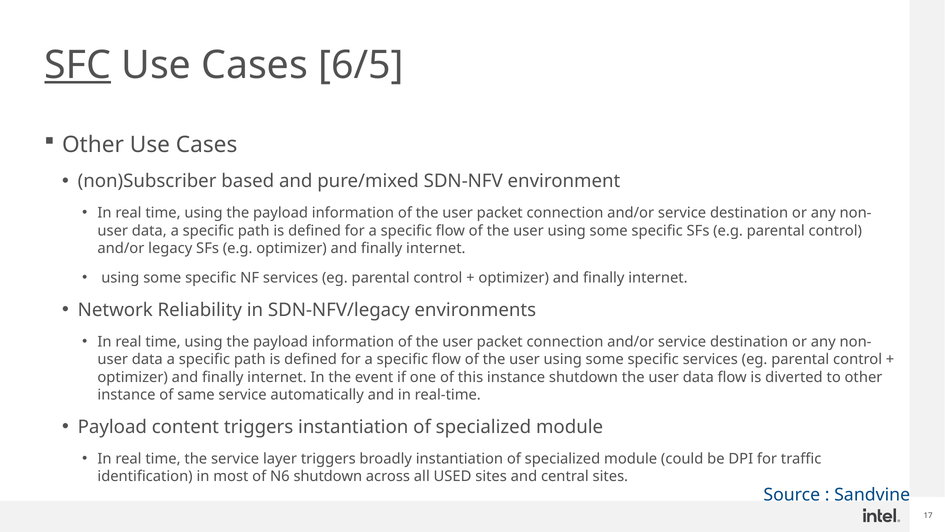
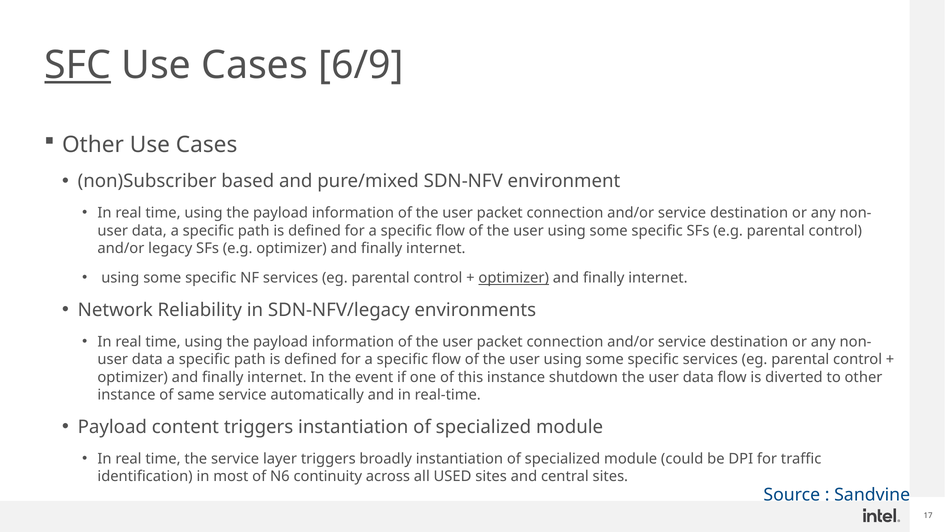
6/5: 6/5 -> 6/9
optimizer at (514, 278) underline: none -> present
N6 shutdown: shutdown -> continuity
